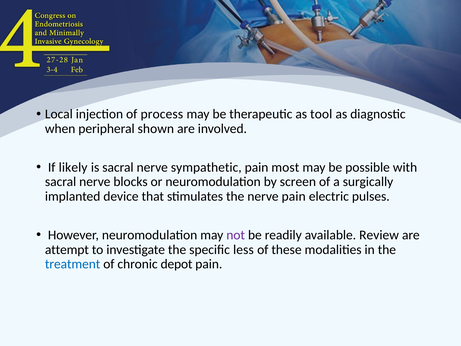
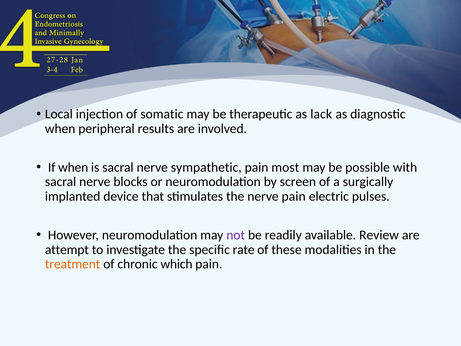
process: process -> somatic
tool: tool -> lack
shown: shown -> results
If likely: likely -> when
less: less -> rate
treatment colour: blue -> orange
depot: depot -> which
